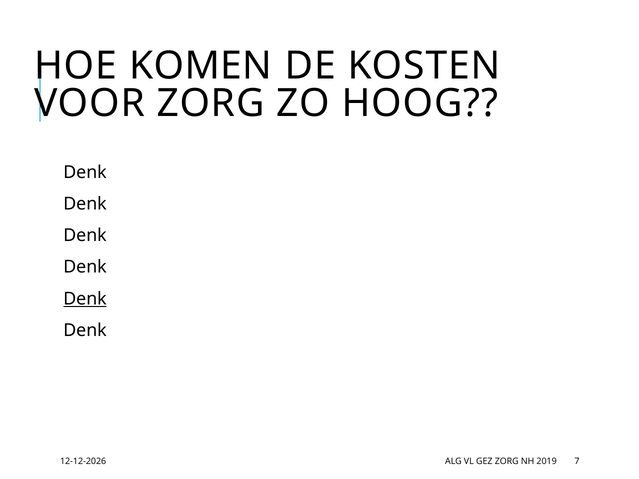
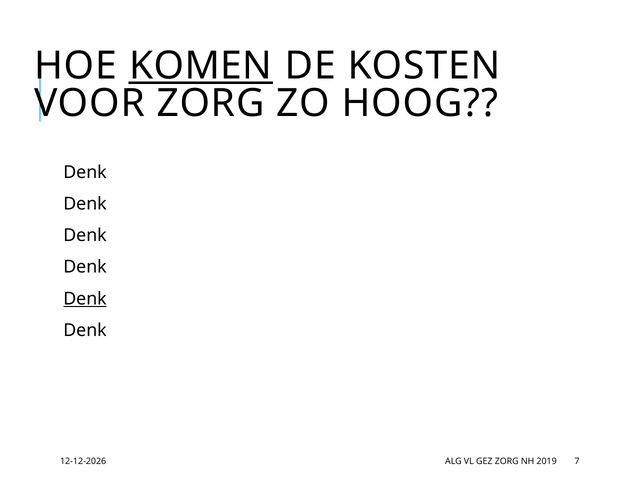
KOMEN underline: none -> present
